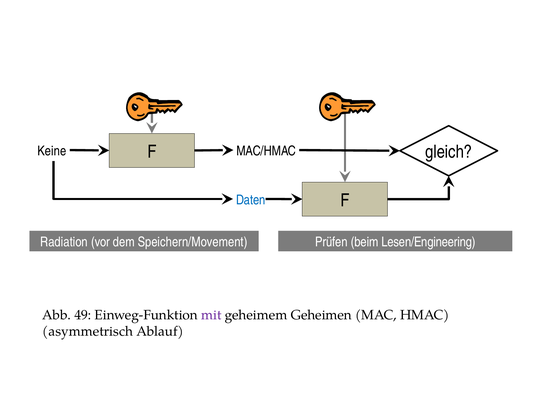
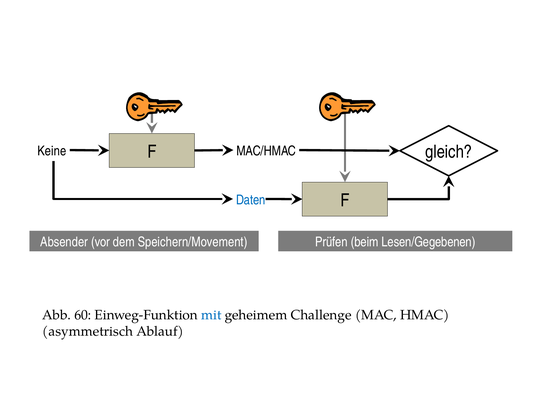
Radiation: Radiation -> Absender
Lesen/Engineering: Lesen/Engineering -> Lesen/Gegebenen
49: 49 -> 60
mit colour: purple -> blue
Geheimen: Geheimen -> Challenge
